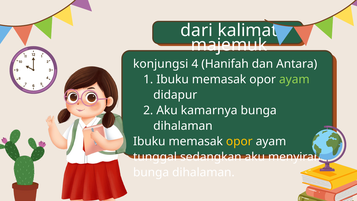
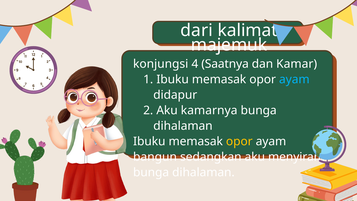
Hanifah: Hanifah -> Saatnya
Antara: Antara -> Kamar
ayam at (294, 79) colour: light green -> light blue
tunggal: tunggal -> bangun
